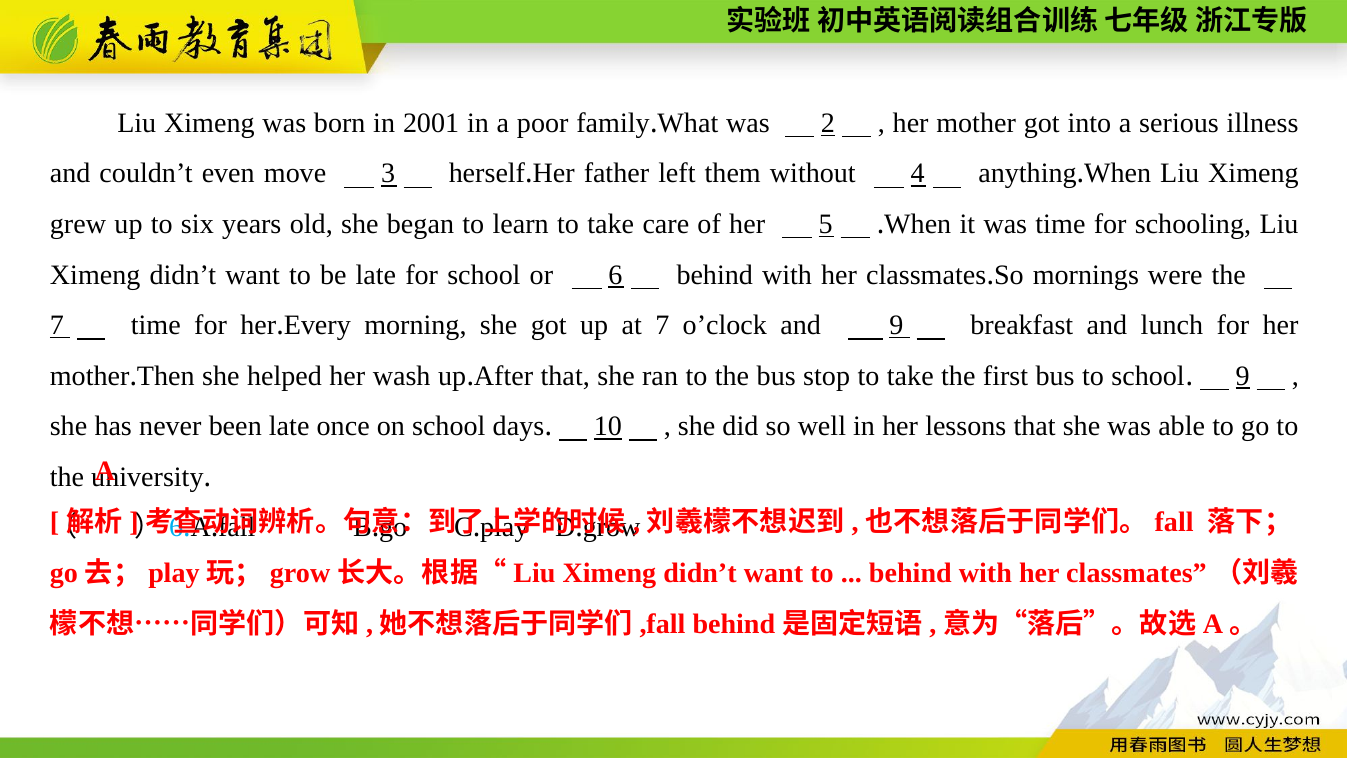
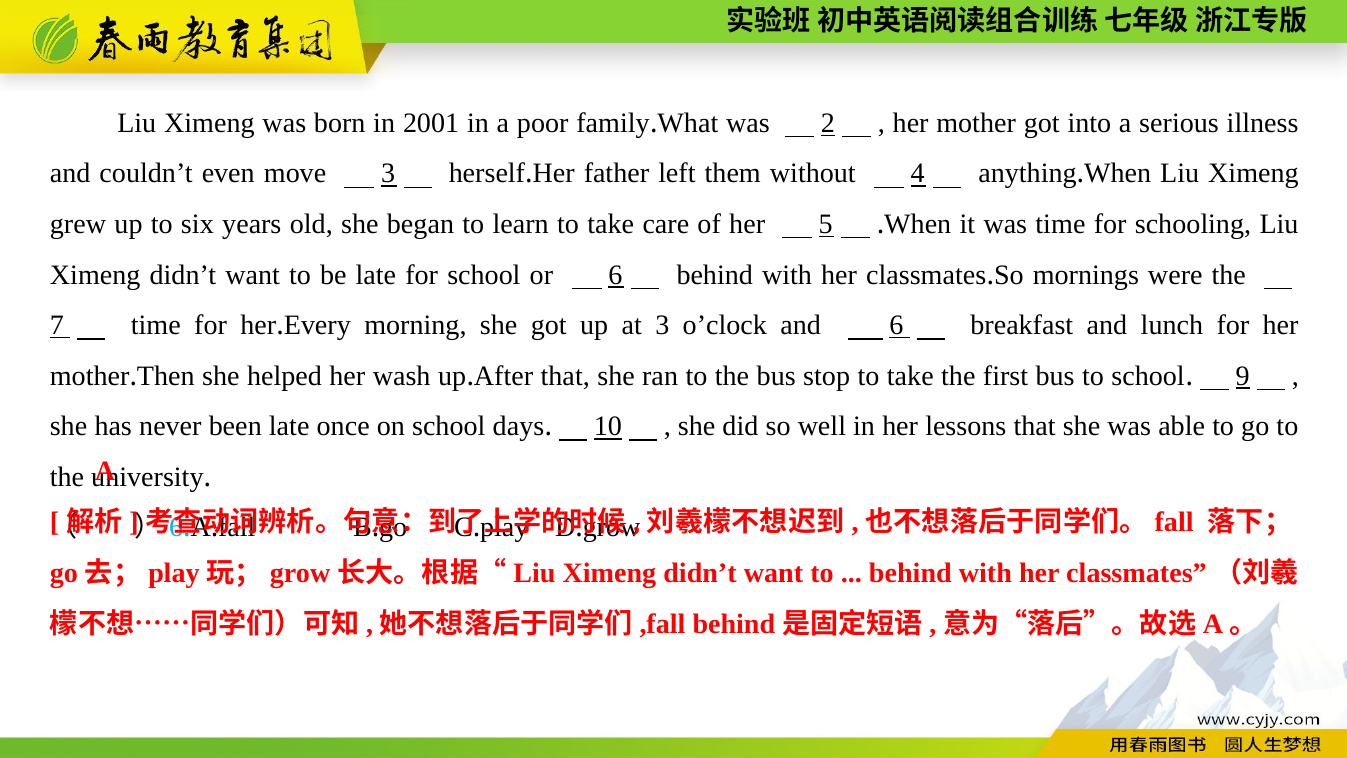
at 7: 7 -> 3
and 9: 9 -> 6
